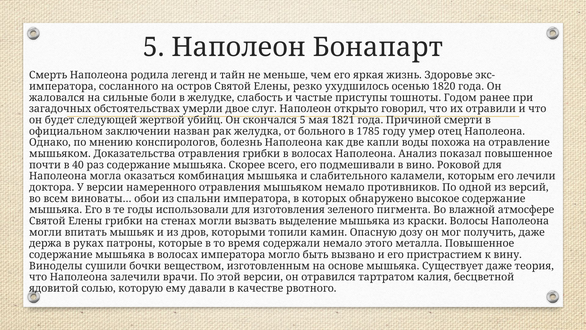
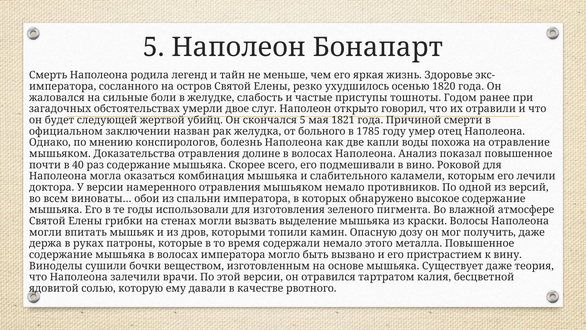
отравления грибки: грибки -> долине
